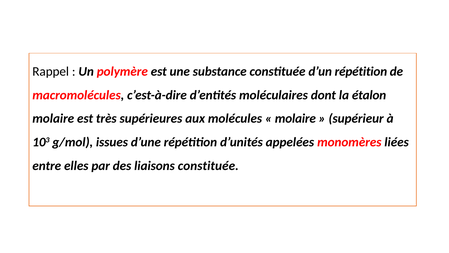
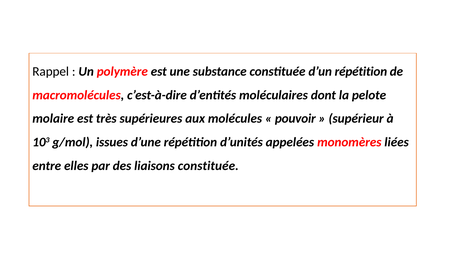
étalon: étalon -> pelote
molaire at (295, 118): molaire -> pouvoir
